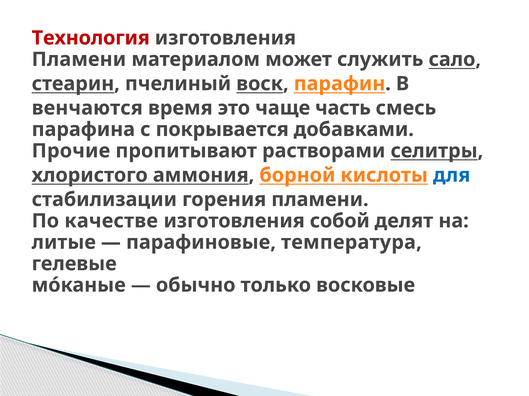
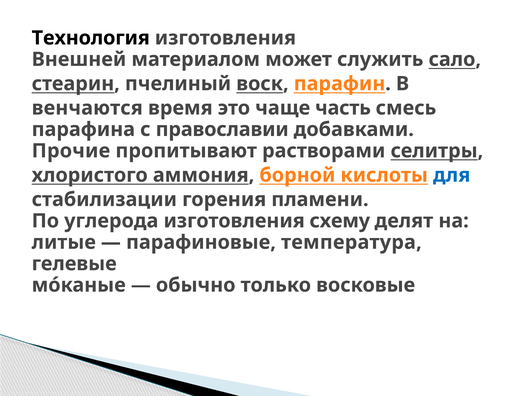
Технология colour: red -> black
Пламени at (79, 59): Пламени -> Внешней
покрывается: покрывается -> православии
качестве: качестве -> углерода
собой: собой -> схему
